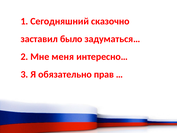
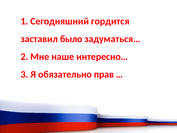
сказочно: сказочно -> гордится
меня: меня -> наше
